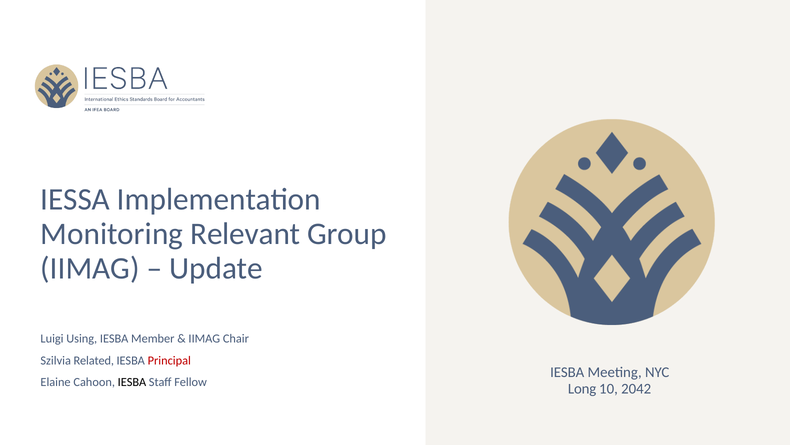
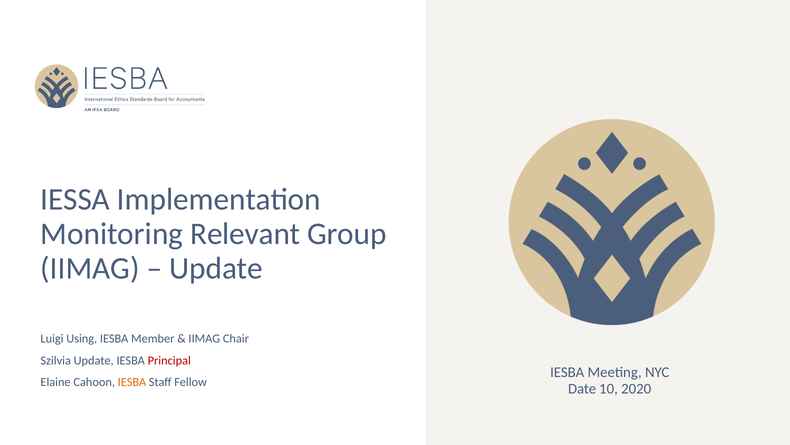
Szilvia Related: Related -> Update
IESBA at (132, 382) colour: black -> orange
Long: Long -> Date
2042: 2042 -> 2020
